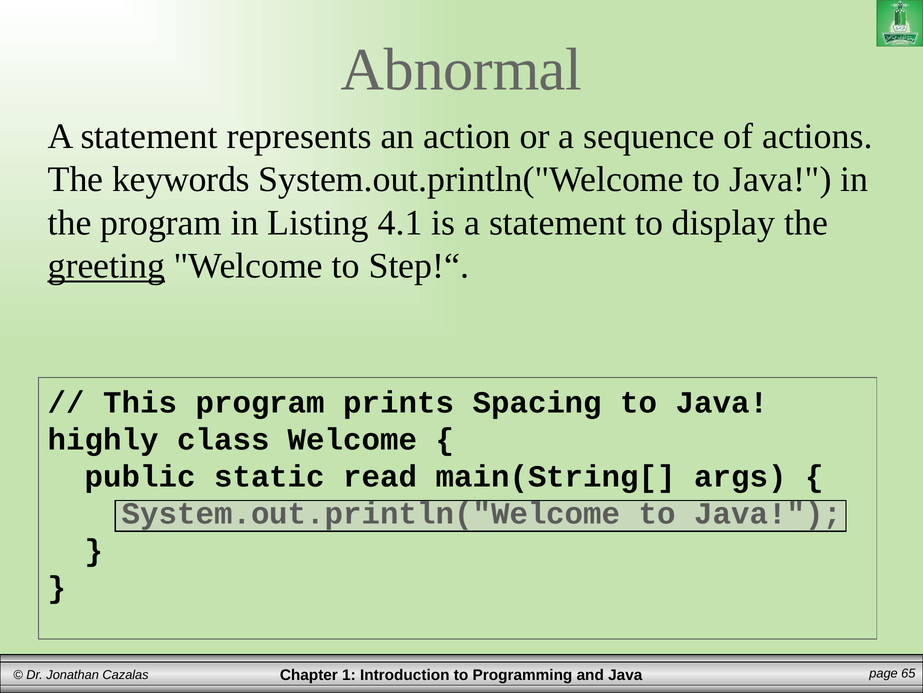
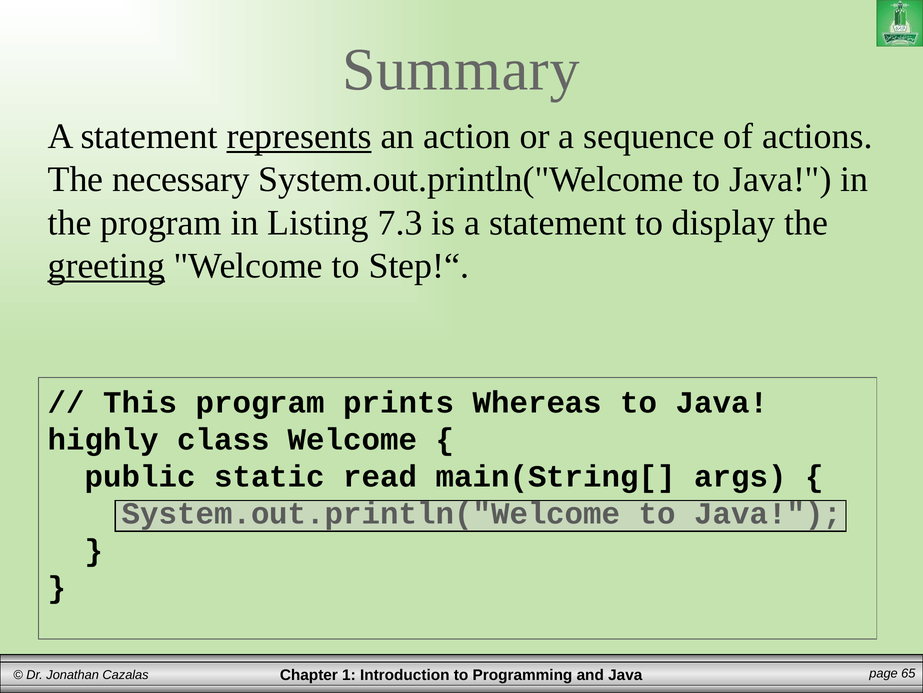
Abnormal: Abnormal -> Summary
represents underline: none -> present
keywords: keywords -> necessary
4.1: 4.1 -> 7.3
Spacing: Spacing -> Whereas
